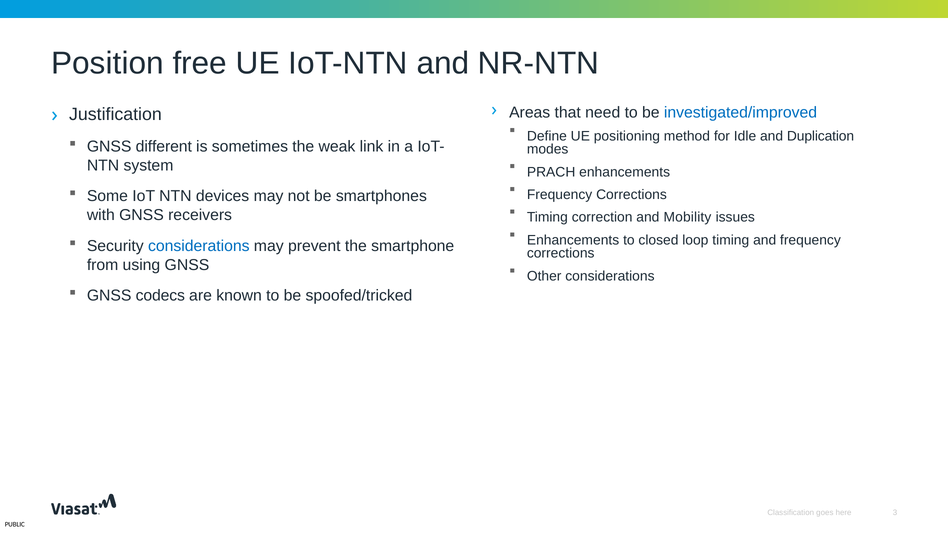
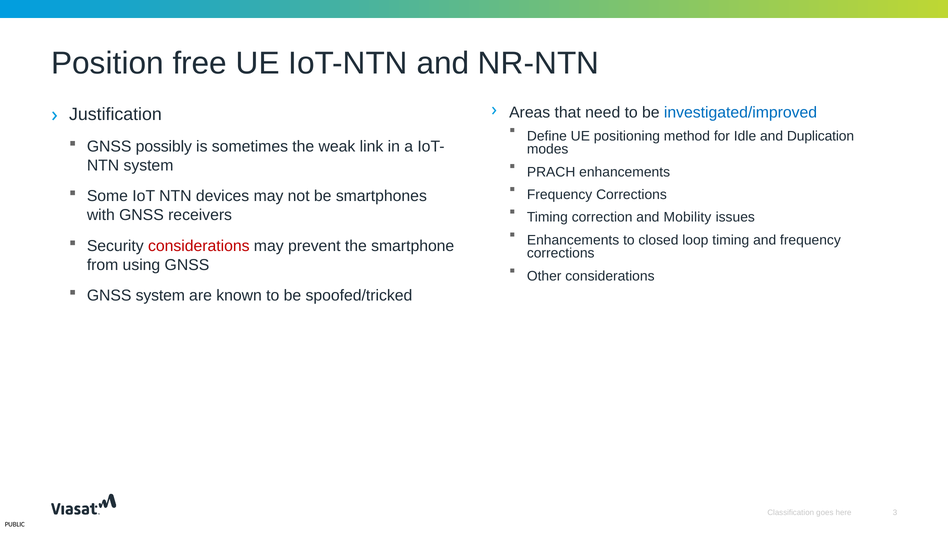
different: different -> possibly
considerations at (199, 246) colour: blue -> red
GNSS codecs: codecs -> system
